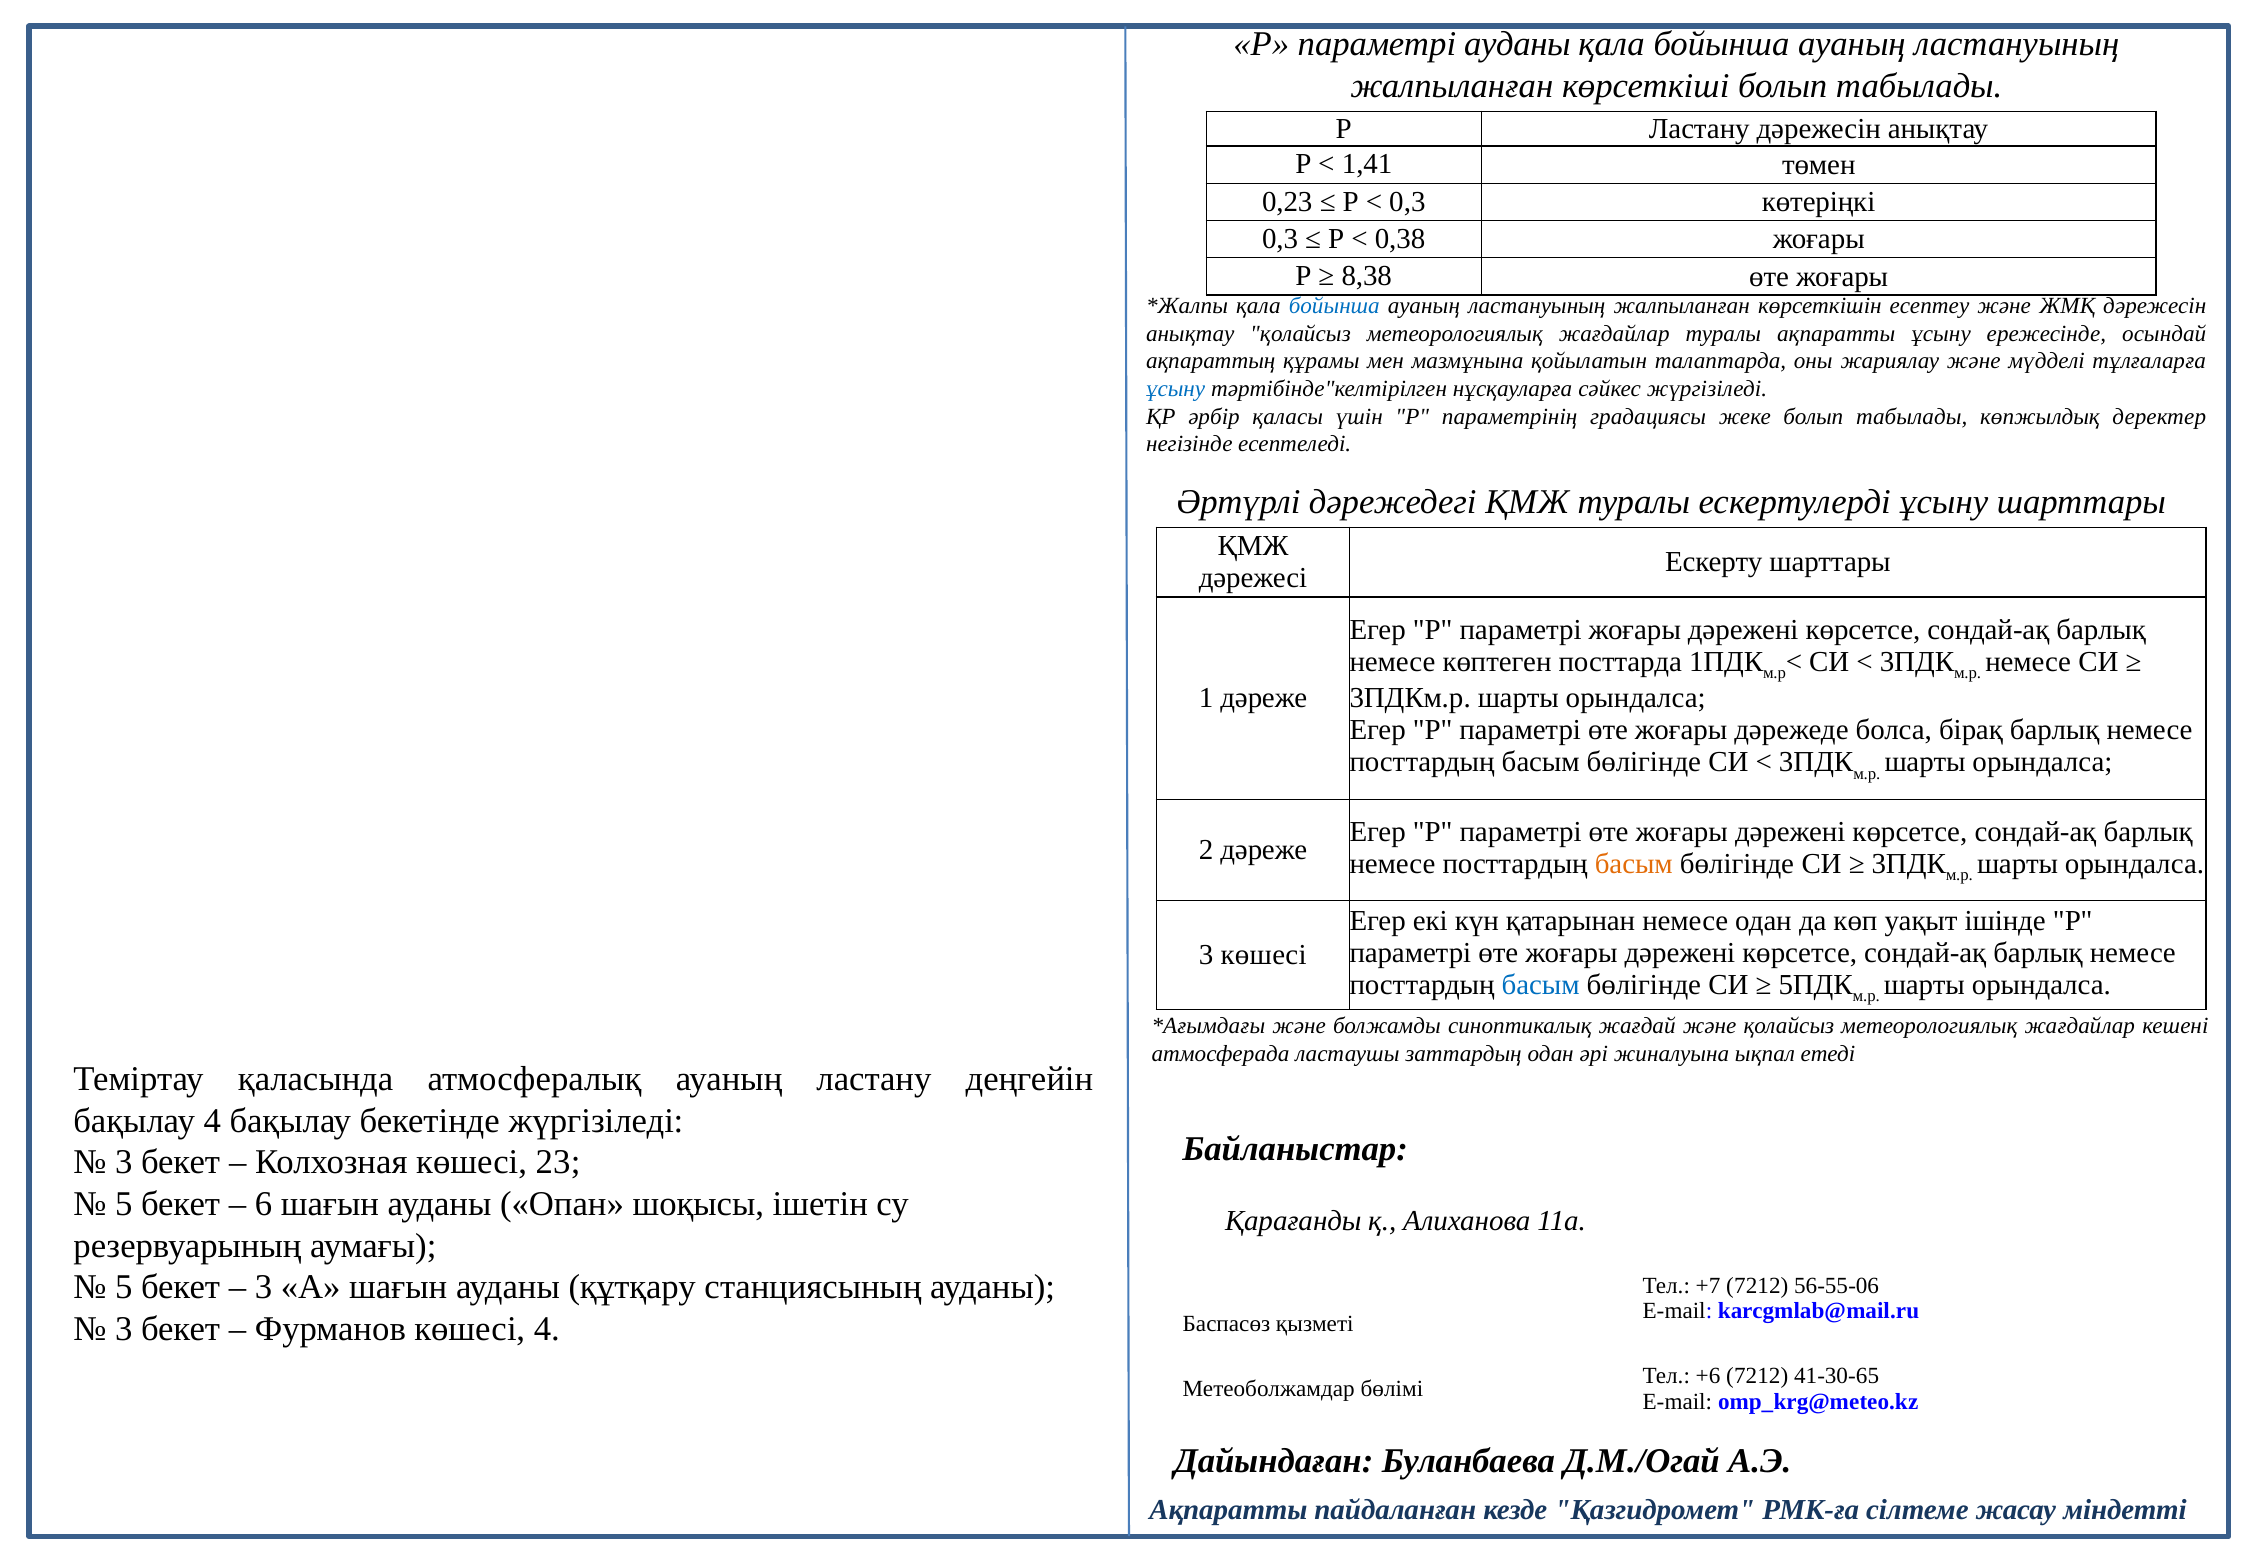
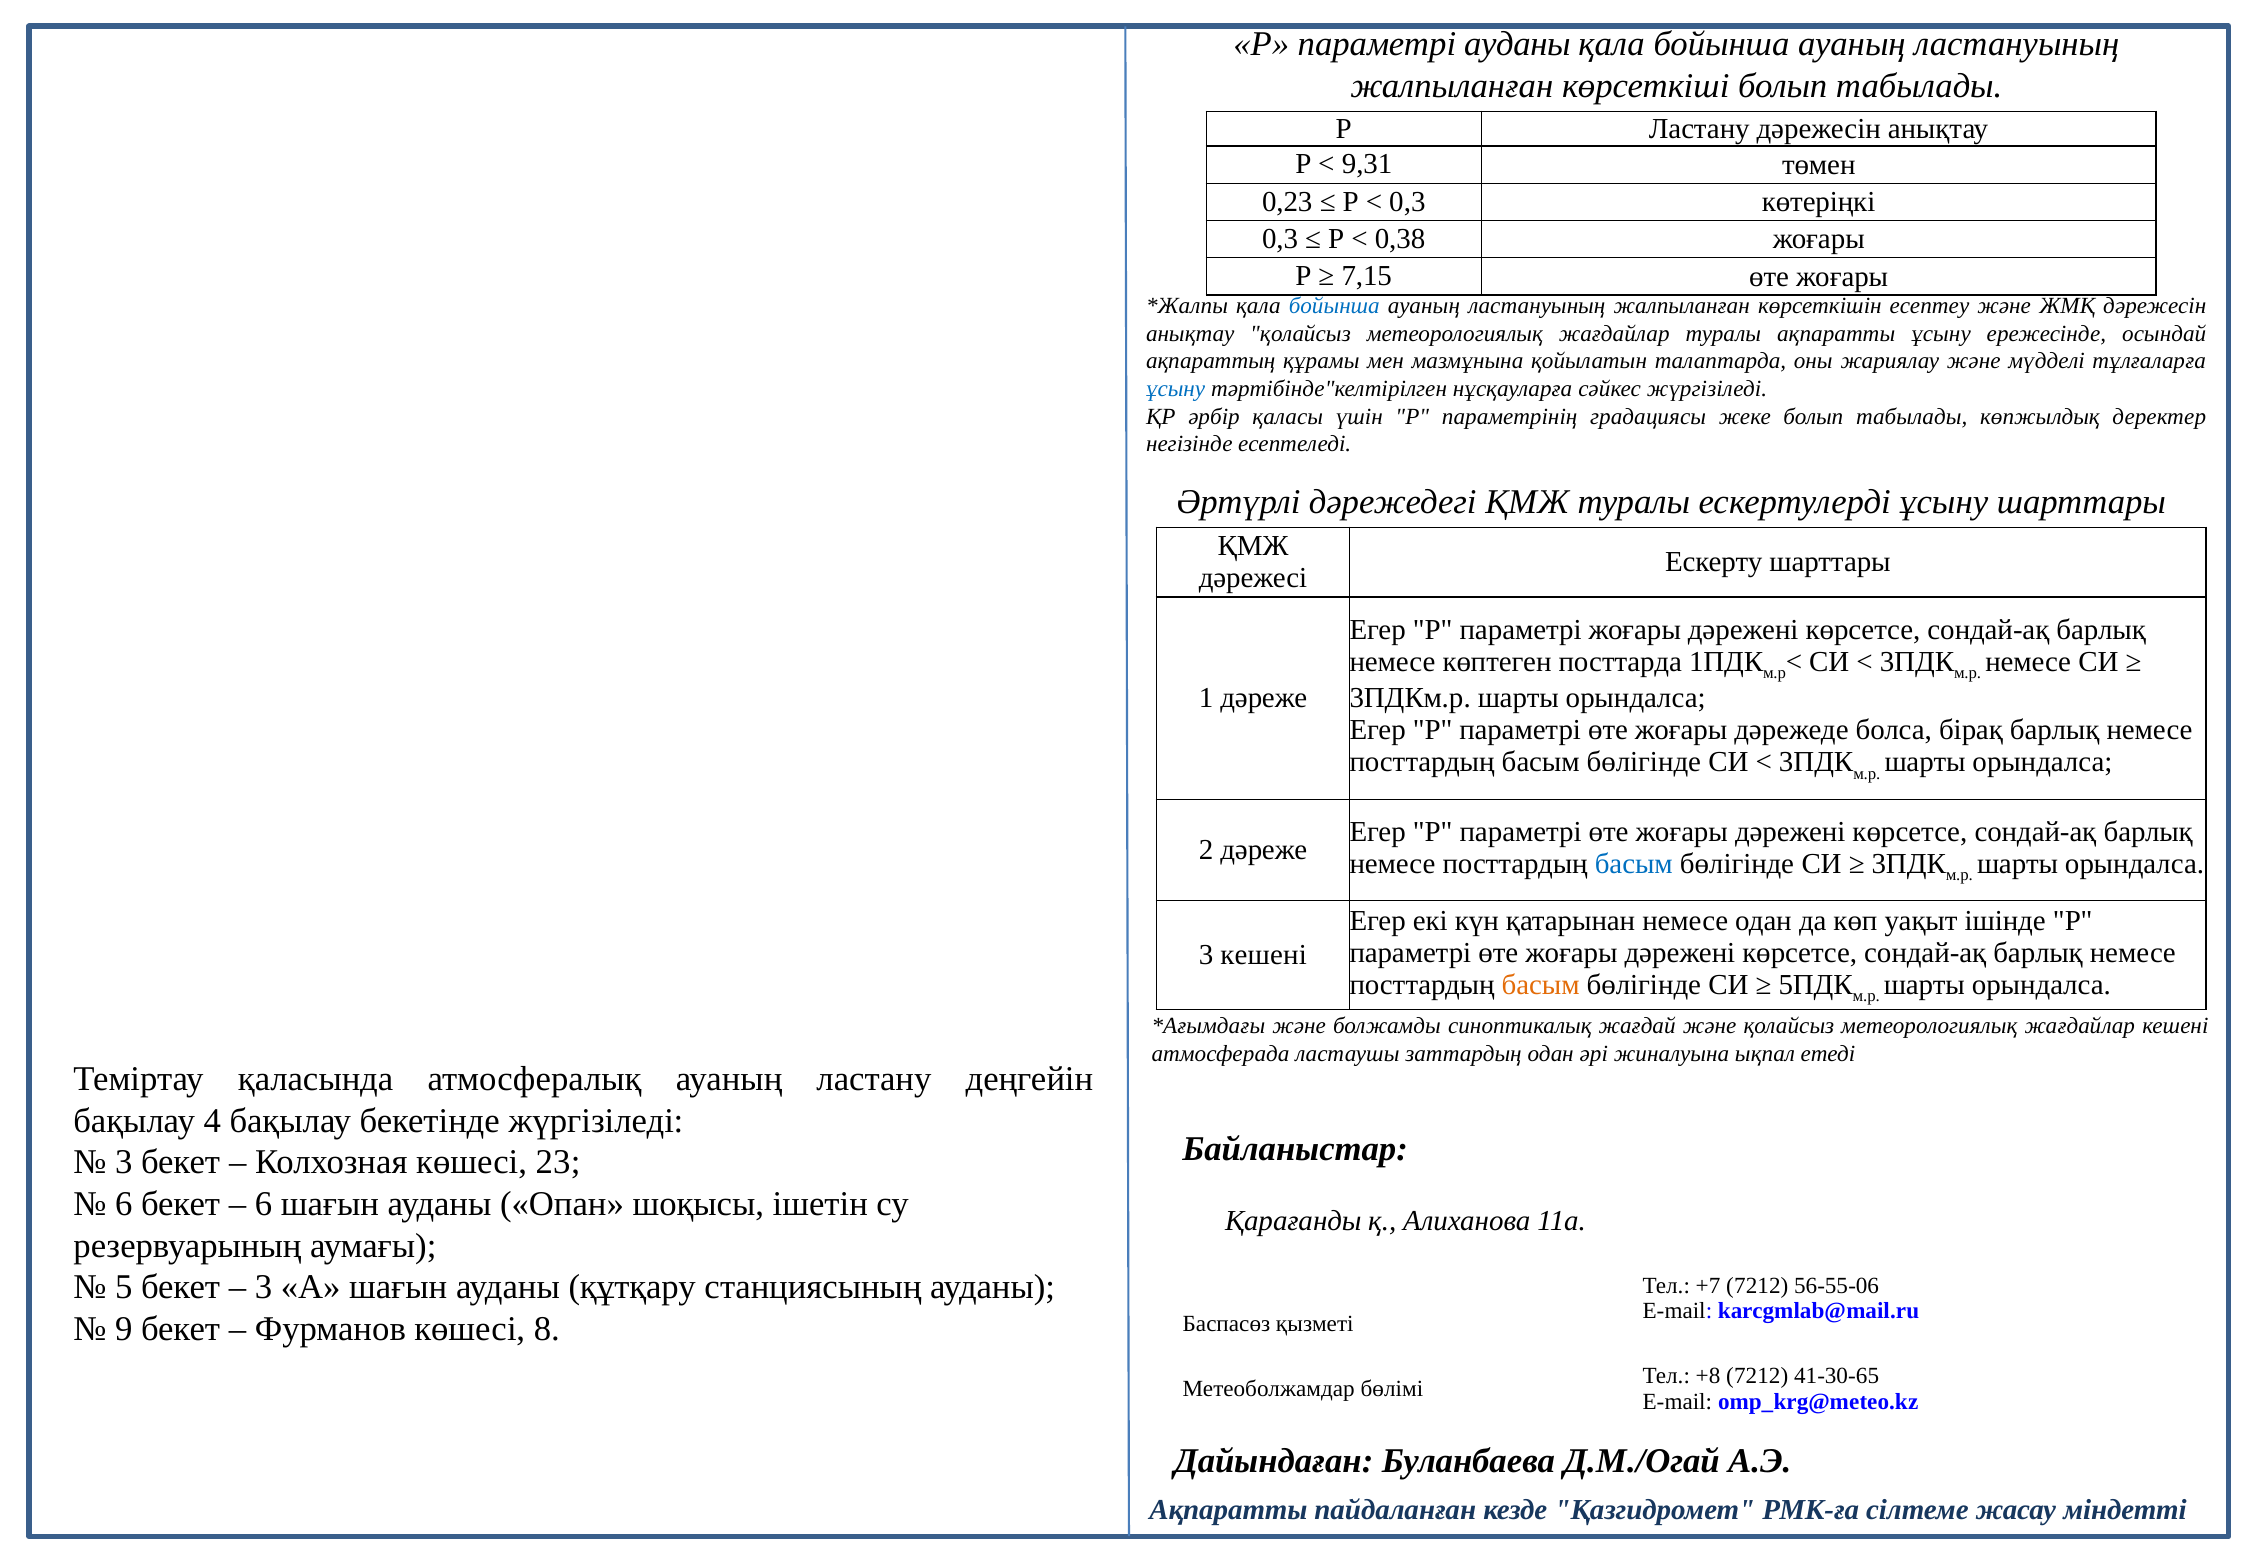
1,41: 1,41 -> 9,31
8,38: 8,38 -> 7,15
басым at (1634, 864) colour: orange -> blue
3 көшесі: көшесі -> кешені
басым at (1541, 985) colour: blue -> orange
5 at (124, 1204): 5 -> 6
3 at (124, 1329): 3 -> 9
көшесі 4: 4 -> 8
+6: +6 -> +8
